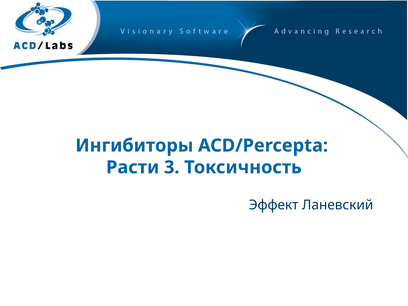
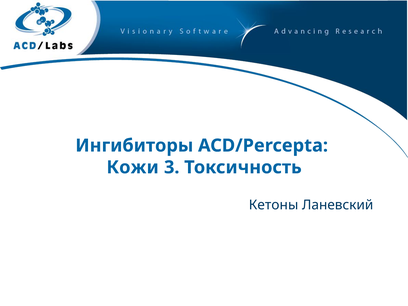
Расти: Расти -> Кожи
Эффект: Эффект -> Кетоны
